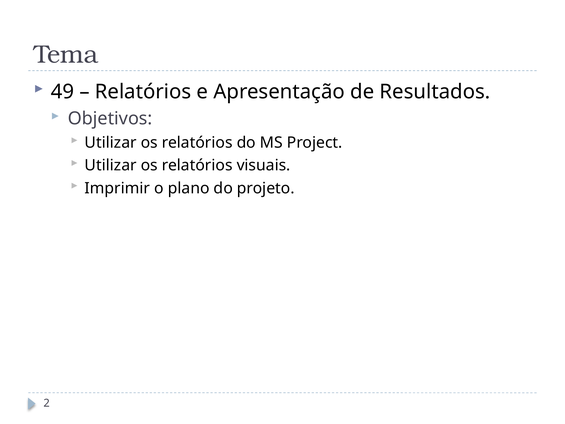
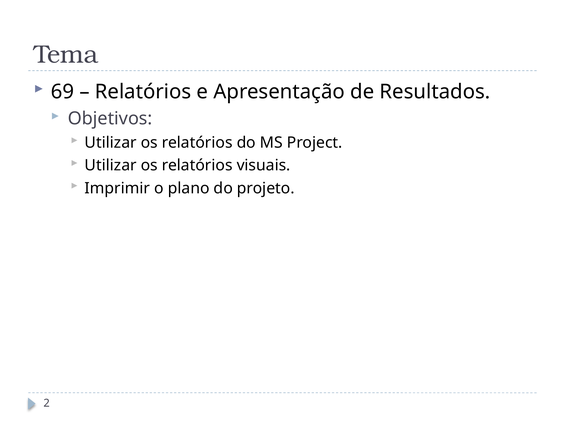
49: 49 -> 69
